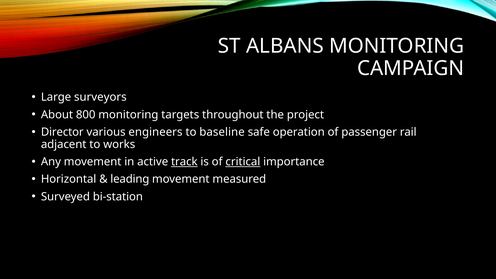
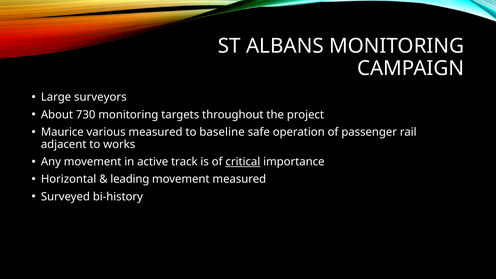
800: 800 -> 730
Director: Director -> Maurice
various engineers: engineers -> measured
track underline: present -> none
bi-station: bi-station -> bi-history
